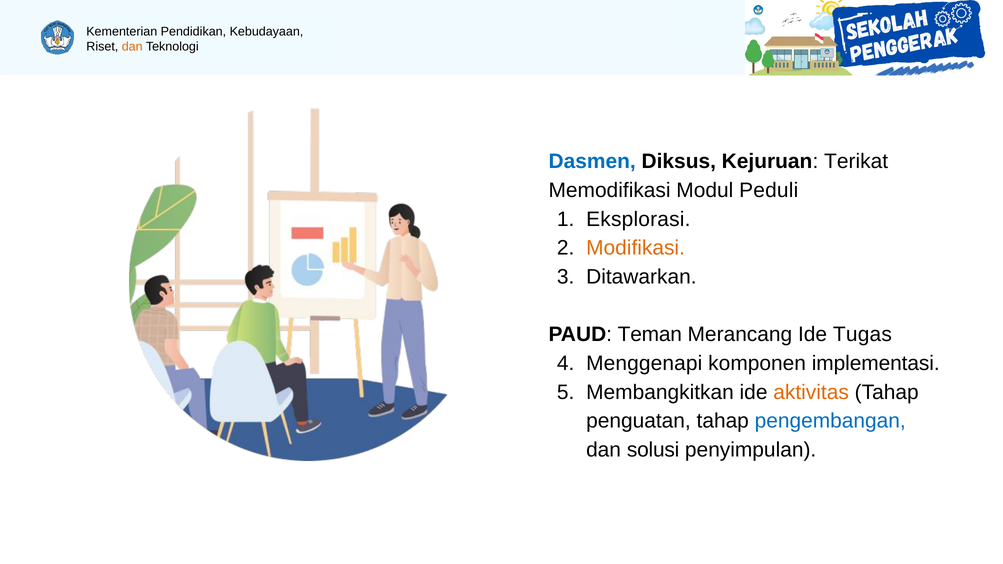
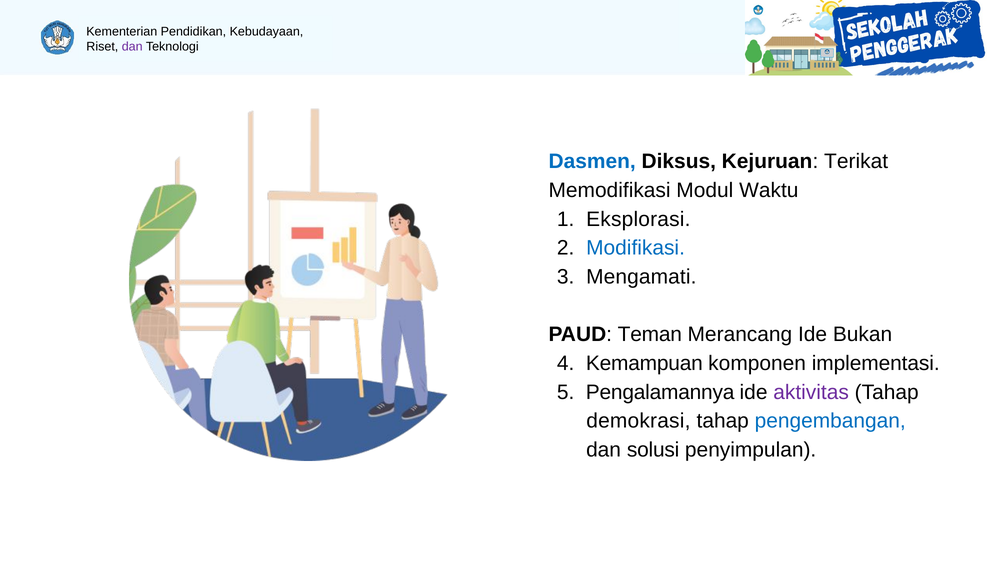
dan at (132, 47) colour: orange -> purple
Peduli: Peduli -> Waktu
Modifikasi colour: orange -> blue
Ditawarkan: Ditawarkan -> Mengamati
Tugas: Tugas -> Bukan
Menggenapi: Menggenapi -> Kemampuan
Membangkitkan: Membangkitkan -> Pengalamannya
aktivitas colour: orange -> purple
penguatan: penguatan -> demokrasi
